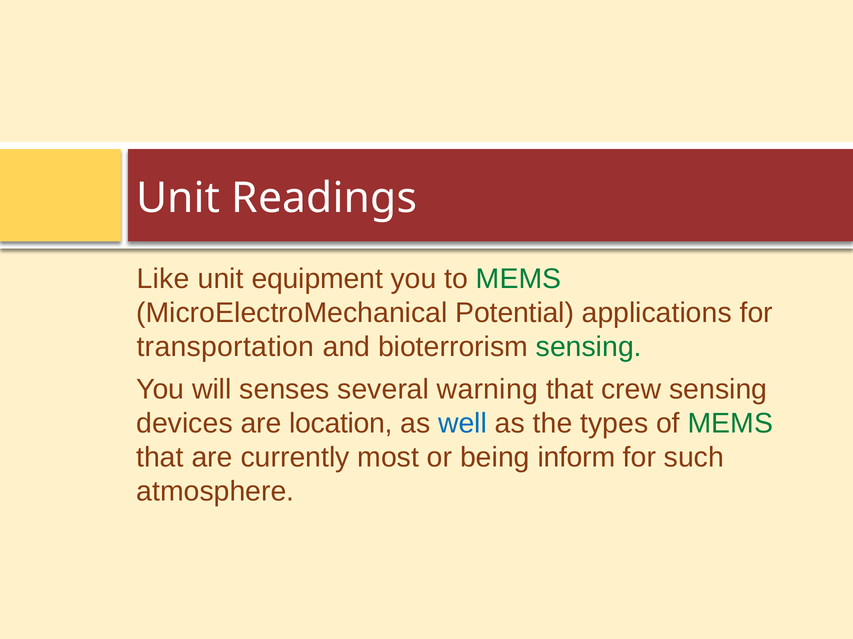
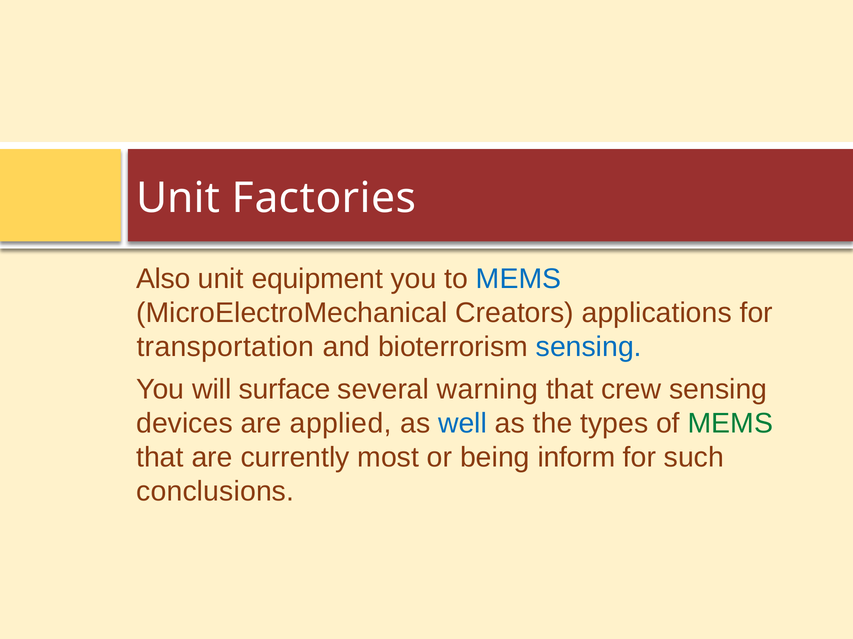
Readings: Readings -> Factories
Like: Like -> Also
MEMS at (519, 279) colour: green -> blue
Potential: Potential -> Creators
sensing at (589, 347) colour: green -> blue
senses: senses -> surface
location: location -> applied
atmosphere: atmosphere -> conclusions
